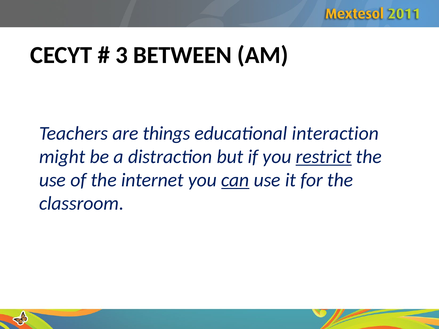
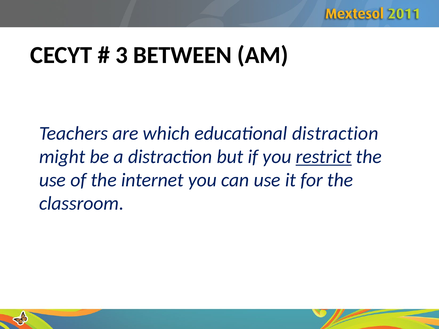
things: things -> which
educational interaction: interaction -> distraction
can underline: present -> none
